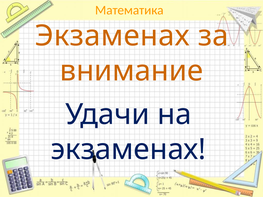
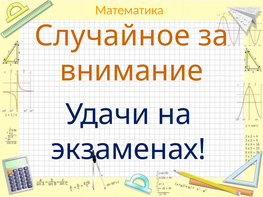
Экзаменах at (112, 36): Экзаменах -> Случайное
